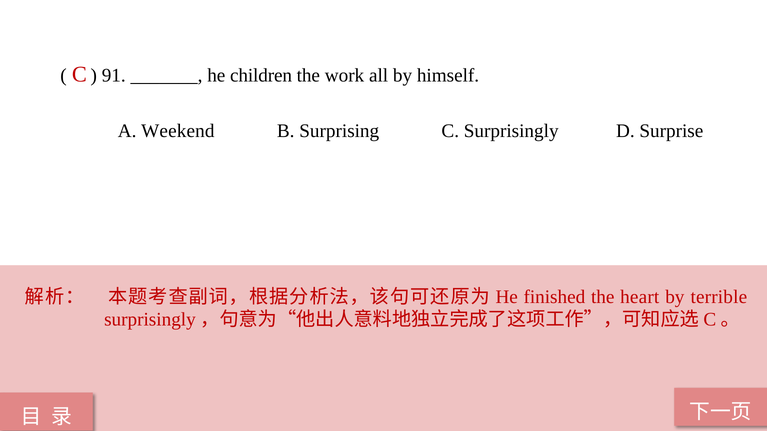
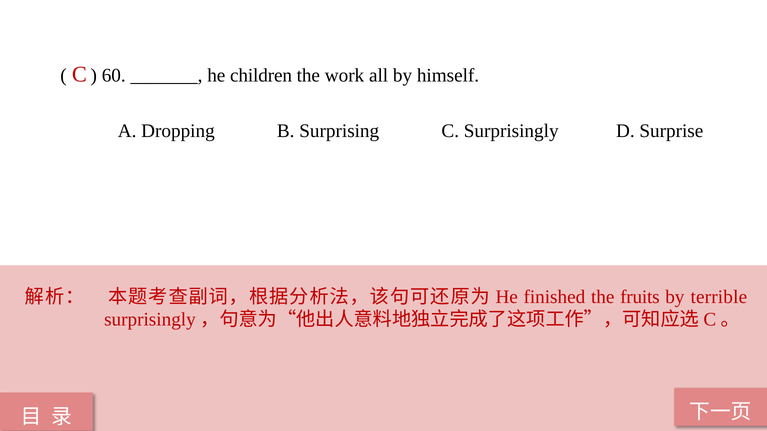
91: 91 -> 60
Weekend: Weekend -> Dropping
heart: heart -> fruits
